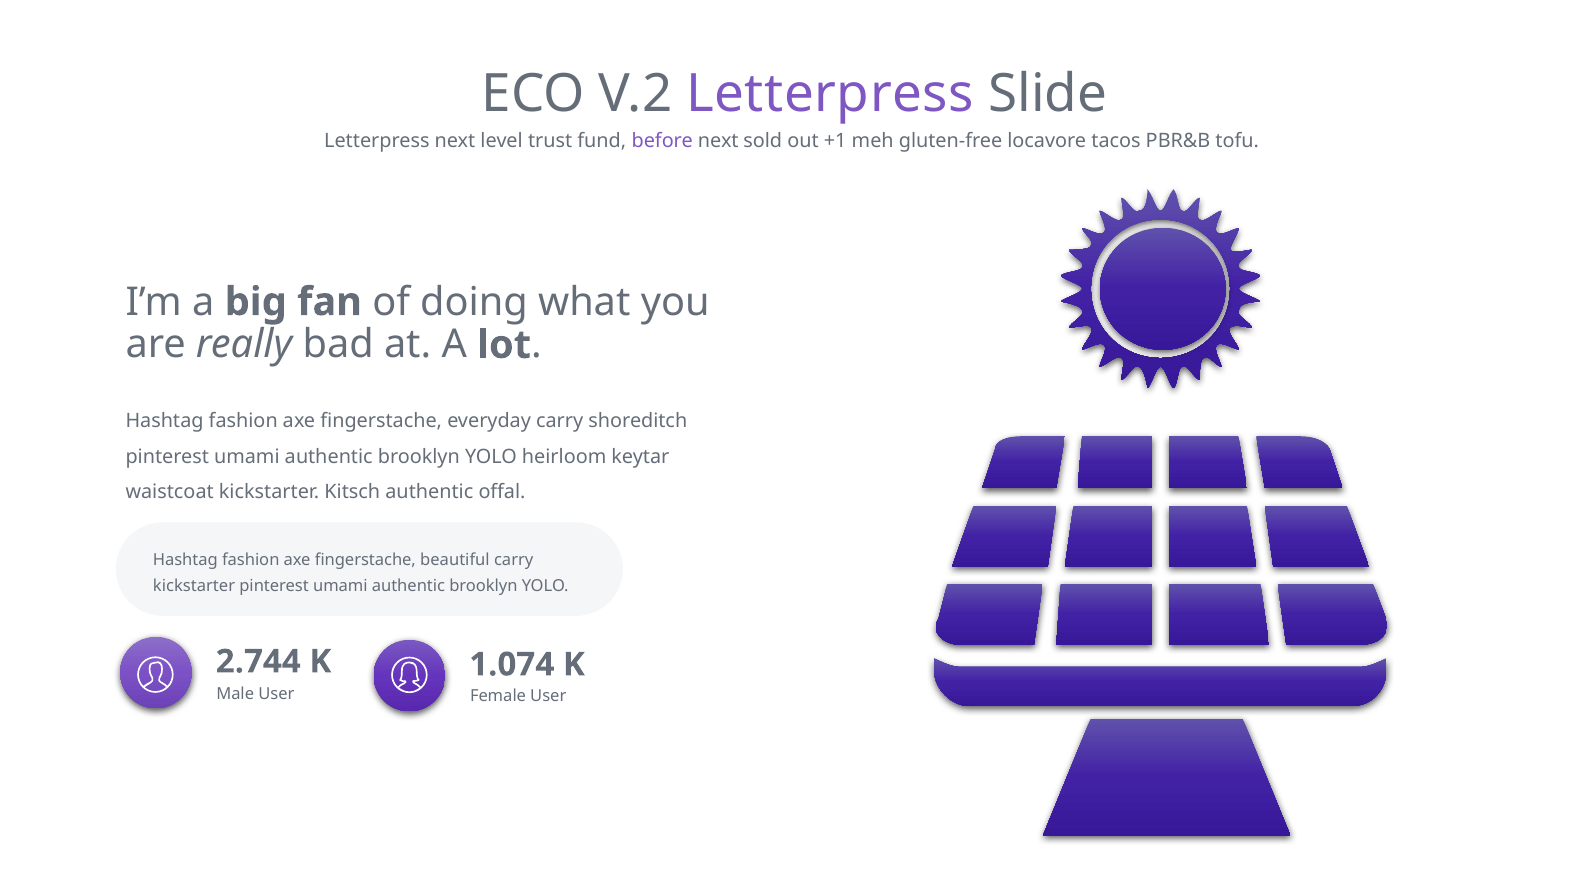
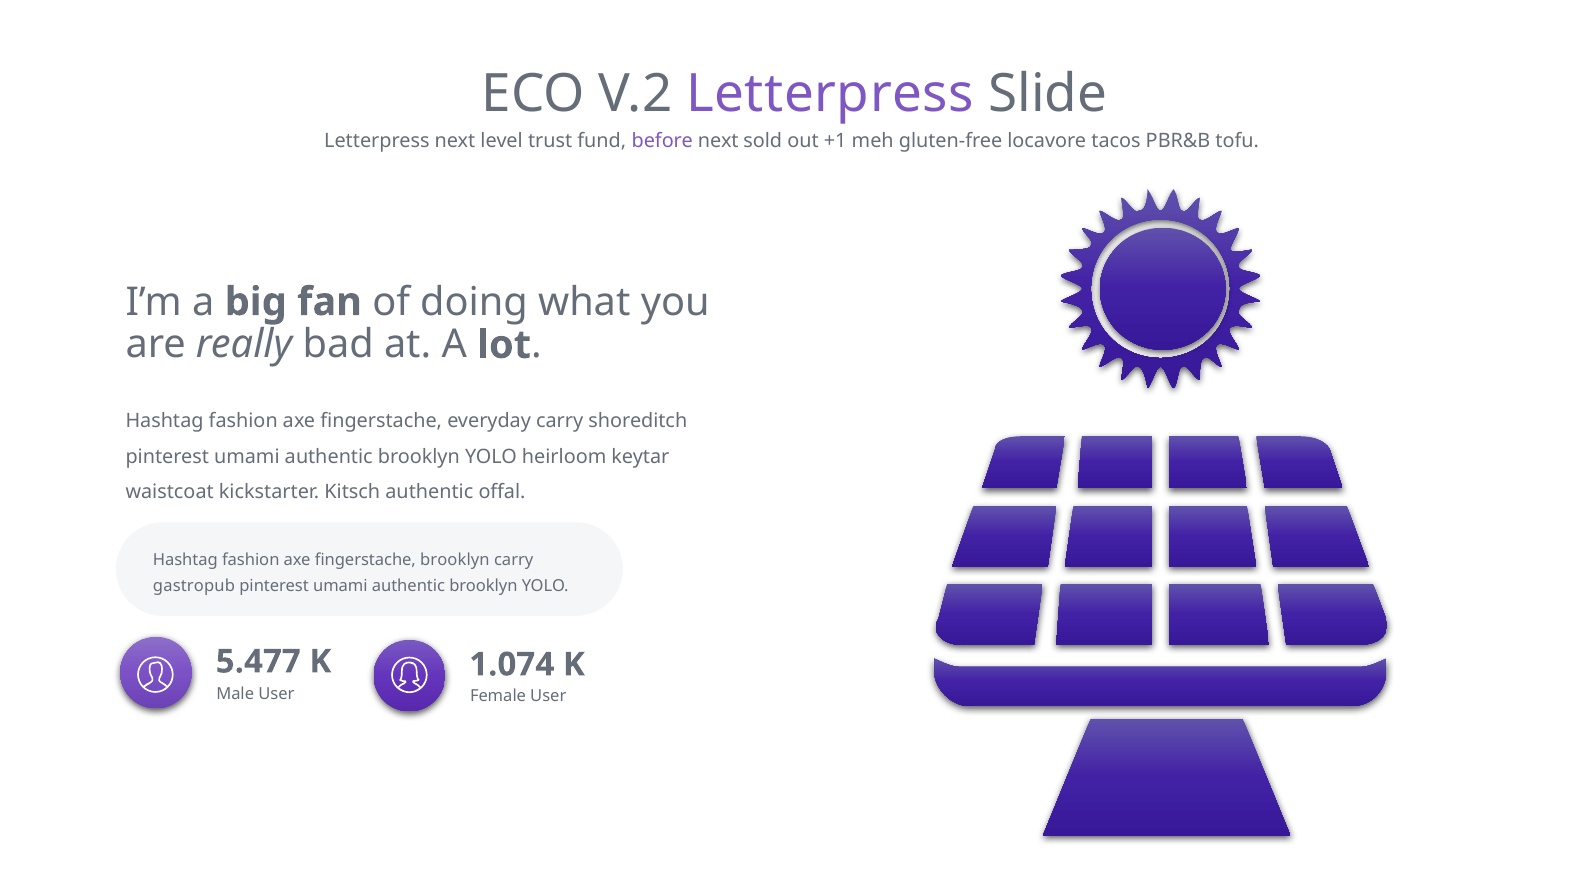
fingerstache beautiful: beautiful -> brooklyn
kickstarter at (194, 586): kickstarter -> gastropub
2.744: 2.744 -> 5.477
